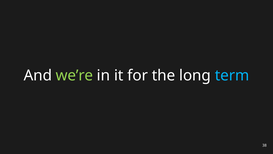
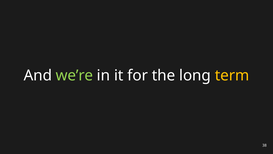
term colour: light blue -> yellow
